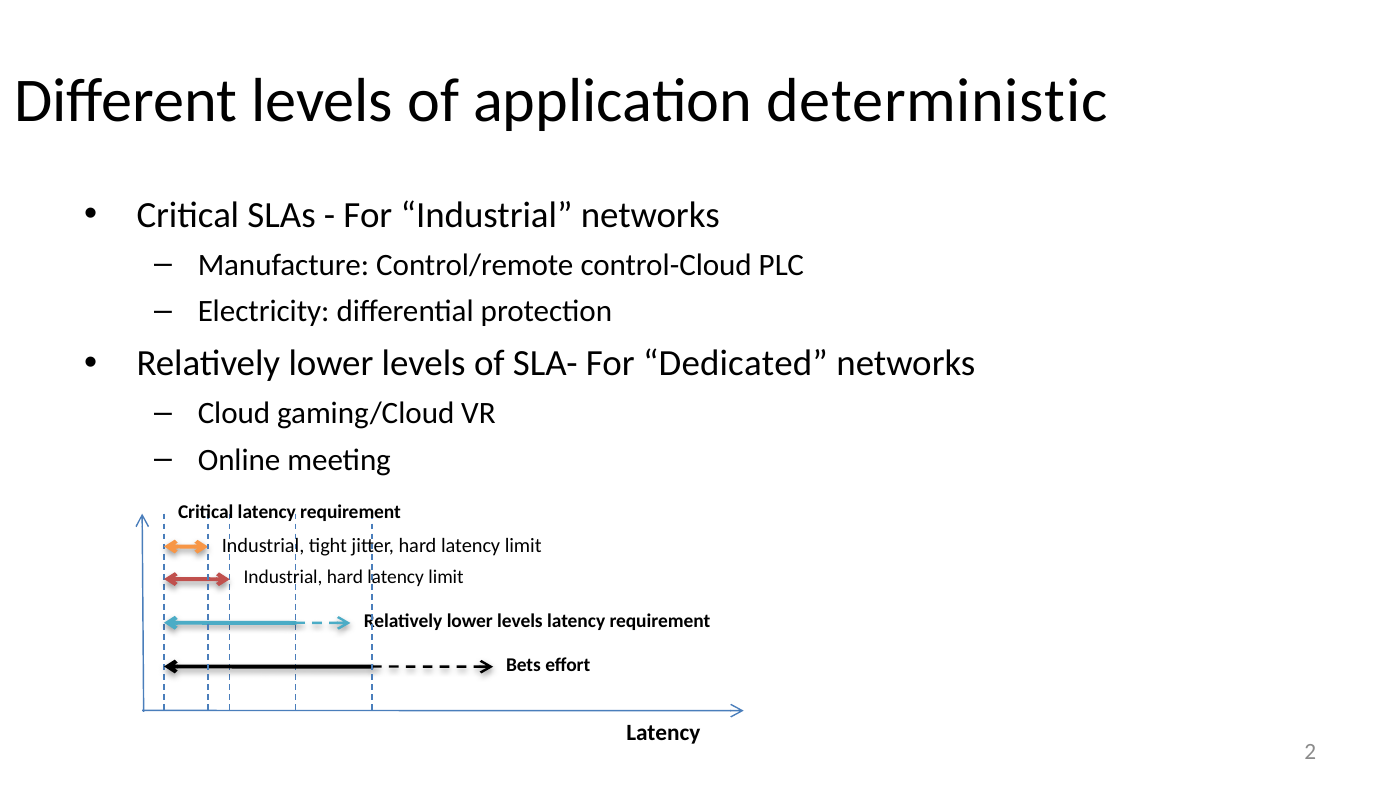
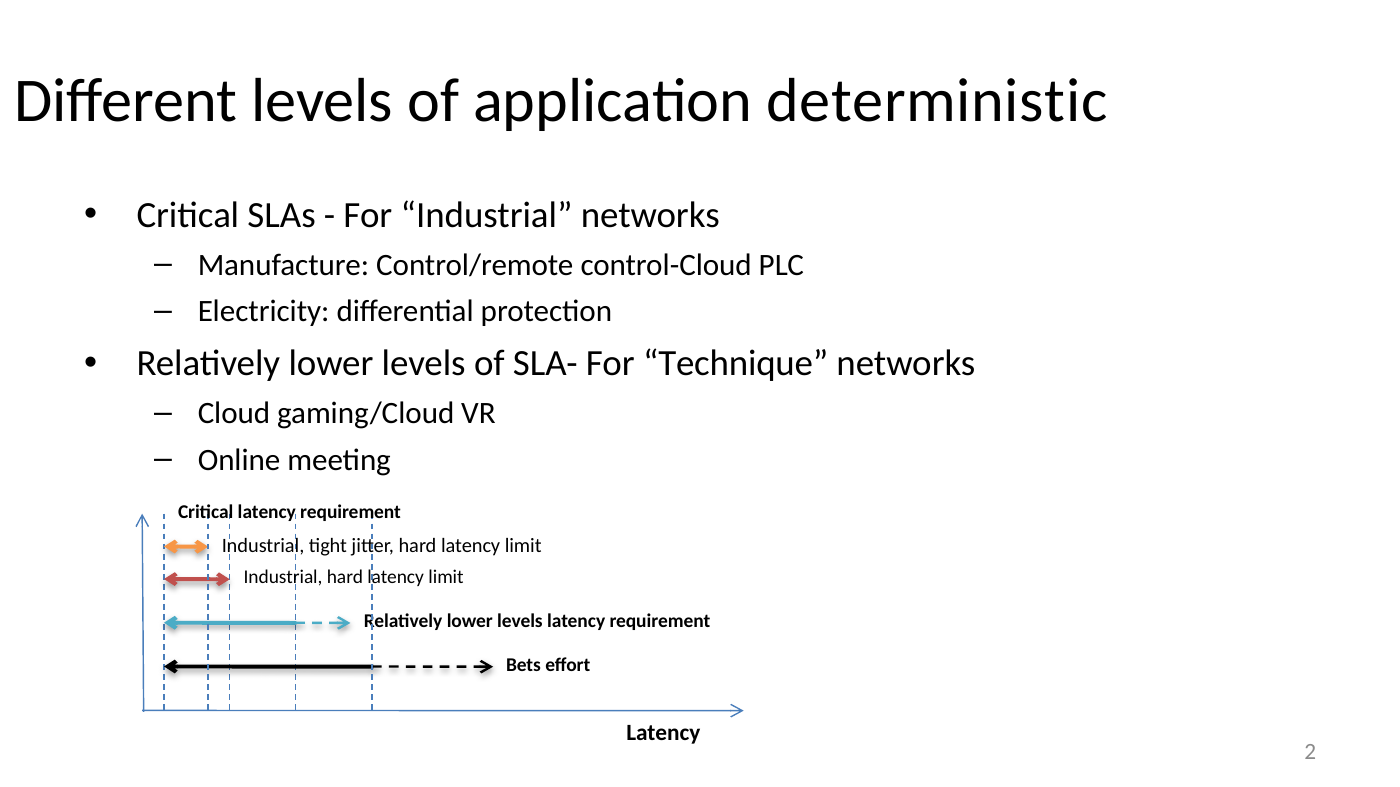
Dedicated: Dedicated -> Technique
